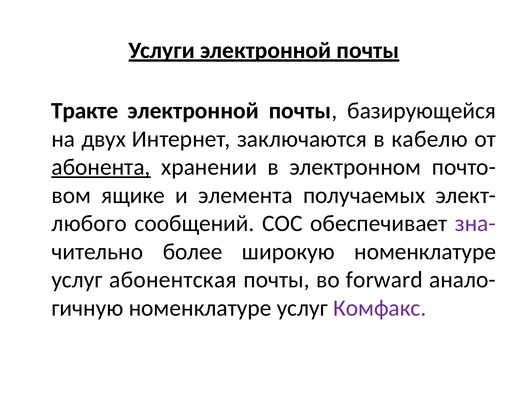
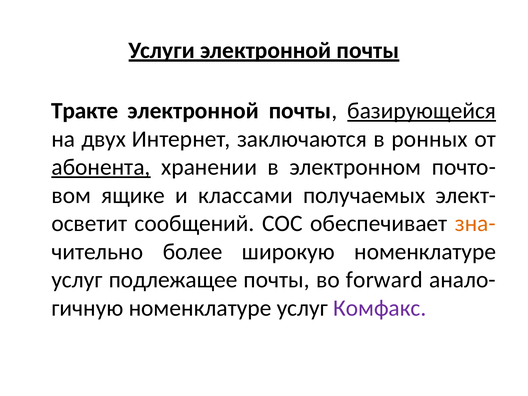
базирующейся underline: none -> present
кабелю: кабелю -> ронных
элемента: элемента -> классами
любого: любого -> осветит
зна- colour: purple -> orange
абонентская: абонентская -> подлежащее
